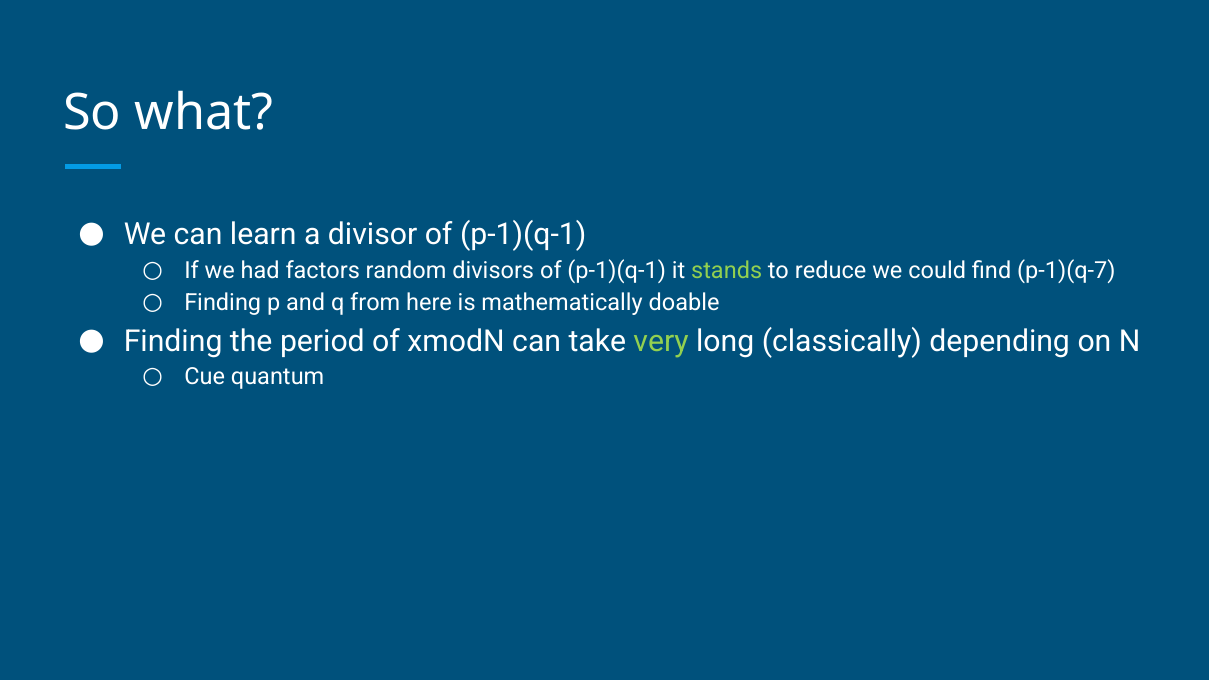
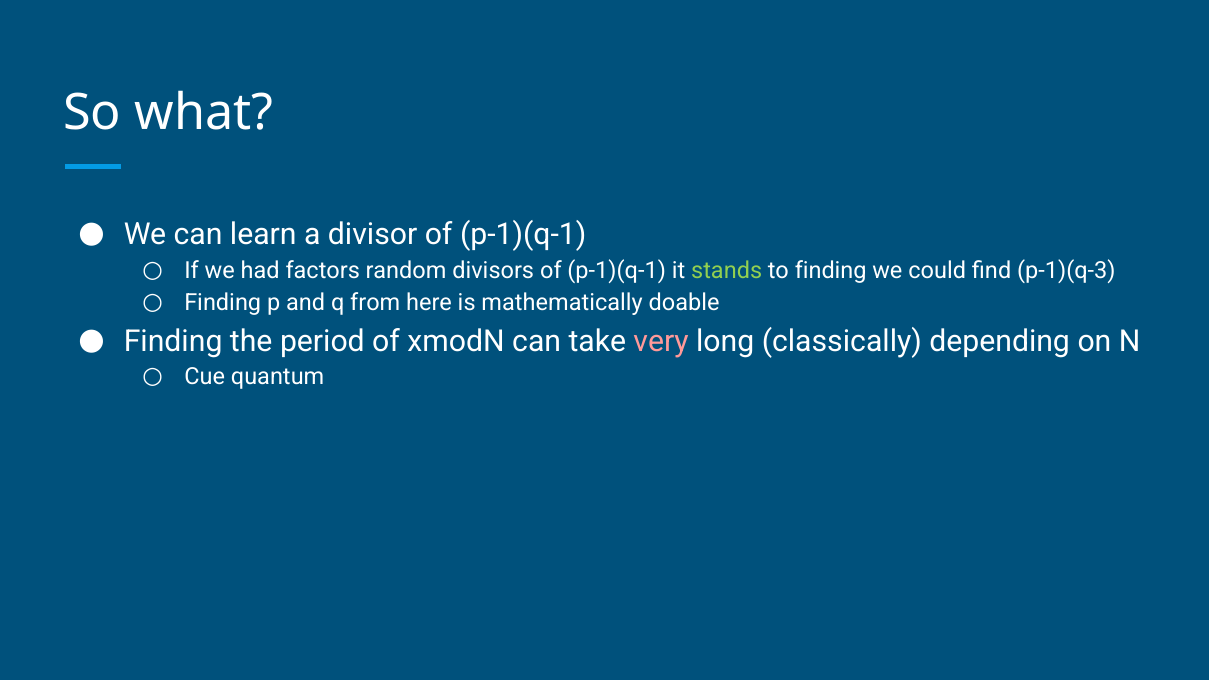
to reduce: reduce -> finding
p-1)(q-7: p-1)(q-7 -> p-1)(q-3
very colour: light green -> pink
